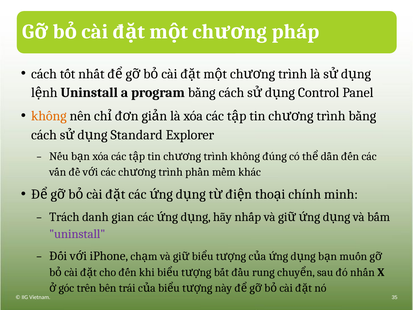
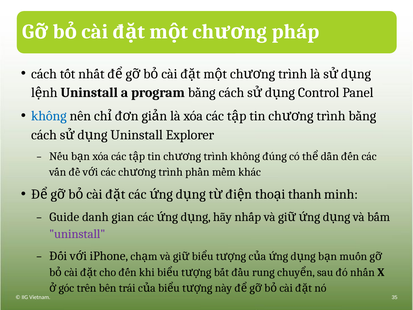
không at (49, 116) colour: orange -> blue
Standard at (137, 135): Standard -> Uninstall
chính: chính -> thanh
Trách: Trách -> Guide
